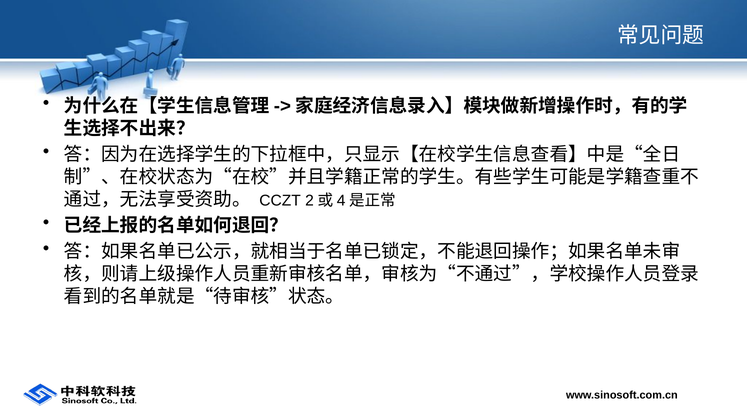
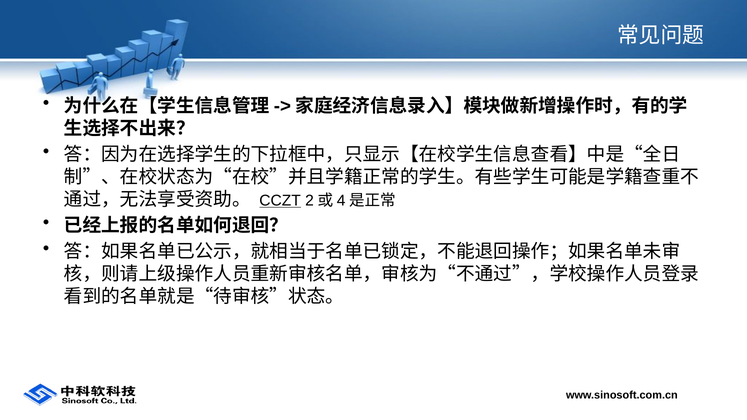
CCZT underline: none -> present
